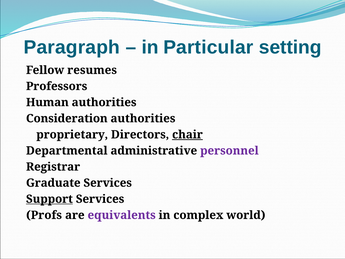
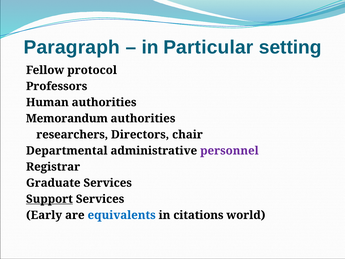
resumes: resumes -> protocol
Consideration: Consideration -> Memorandum
proprietary: proprietary -> researchers
chair underline: present -> none
Profs: Profs -> Early
equivalents colour: purple -> blue
complex: complex -> citations
